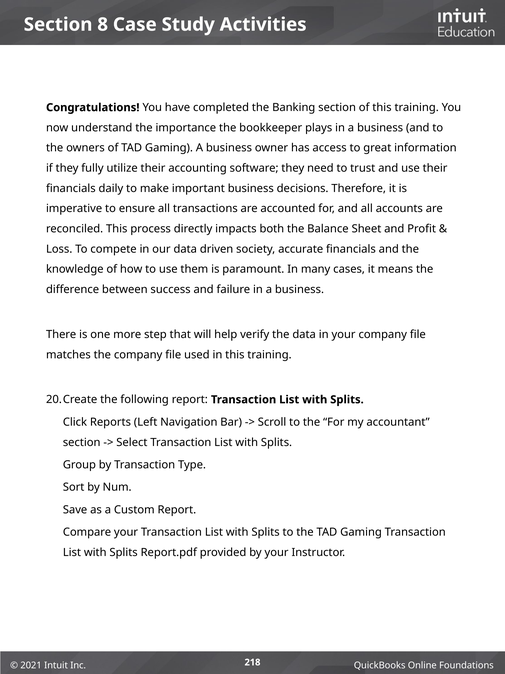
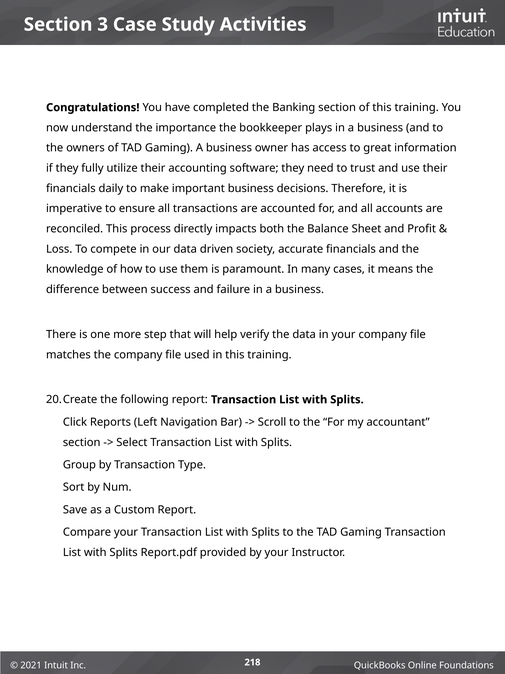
8: 8 -> 3
